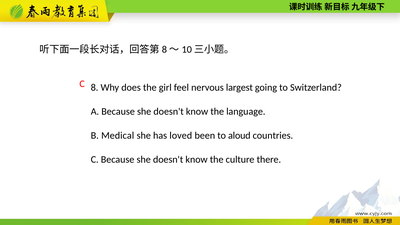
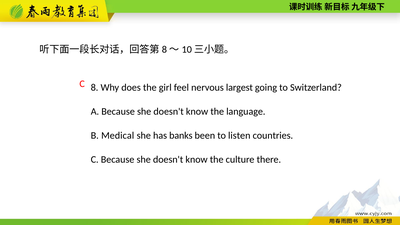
loved: loved -> banks
aloud: aloud -> listen
